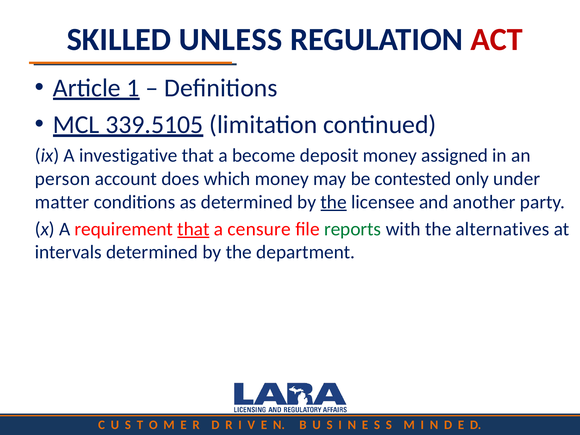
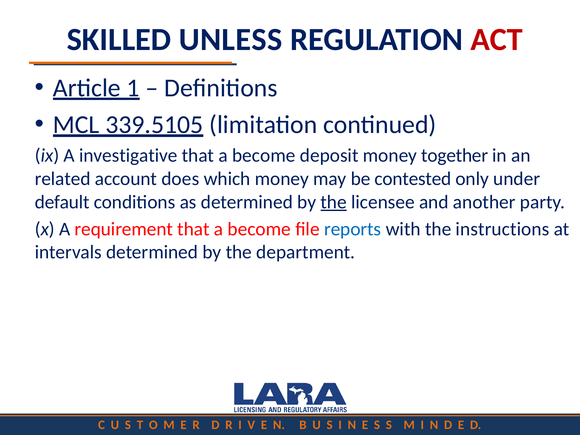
assigned: assigned -> together
person: person -> related
matter: matter -> default
that at (193, 229) underline: present -> none
censure at (259, 229): censure -> become
reports colour: green -> blue
alternatives: alternatives -> instructions
